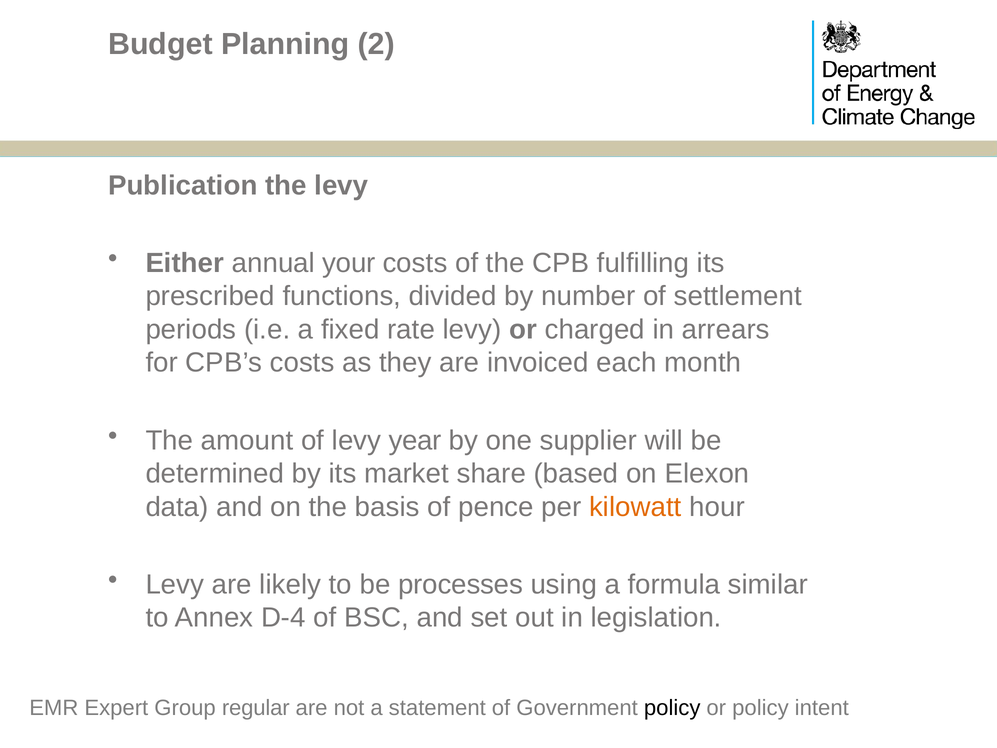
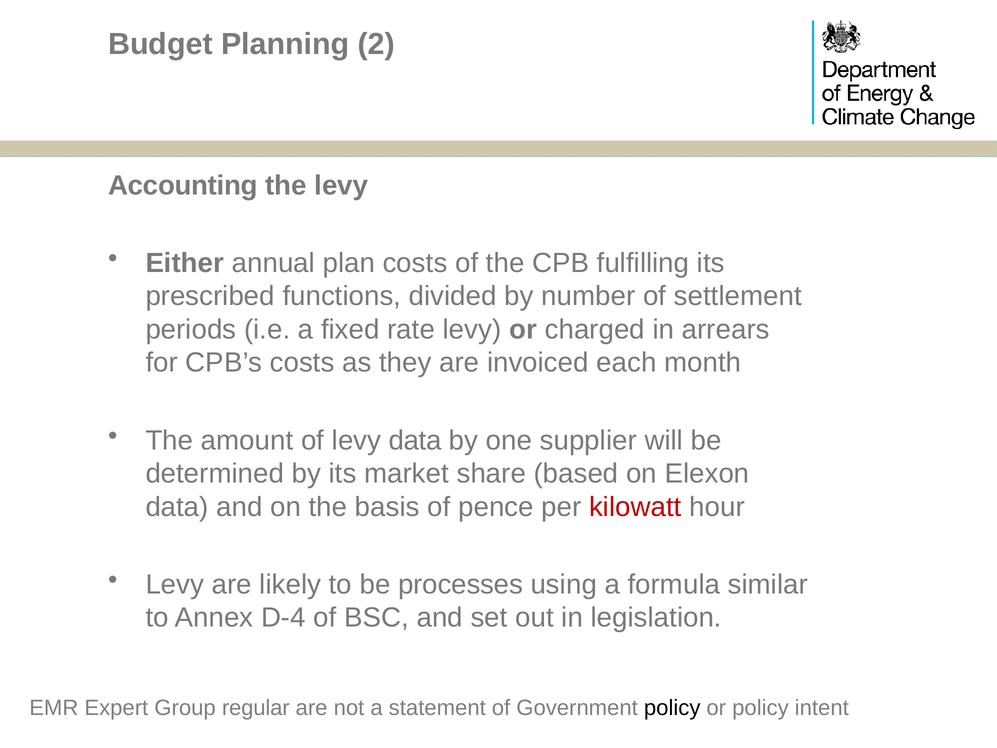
Publication: Publication -> Accounting
your: your -> plan
levy year: year -> data
kilowatt colour: orange -> red
